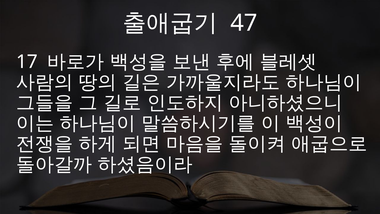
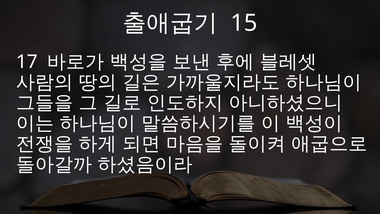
47: 47 -> 15
